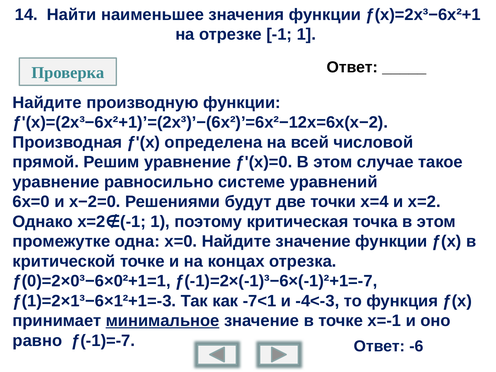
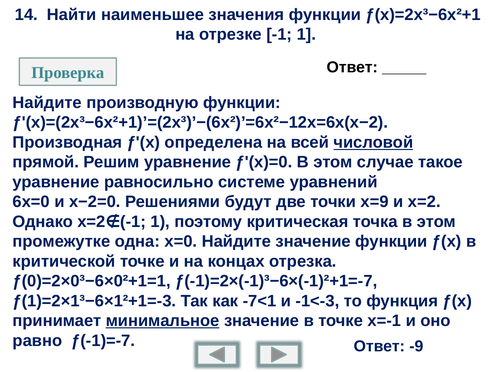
числовой underline: none -> present
x=4: x=4 -> x=9
-4<-3: -4<-3 -> -1<-3
-6: -6 -> -9
